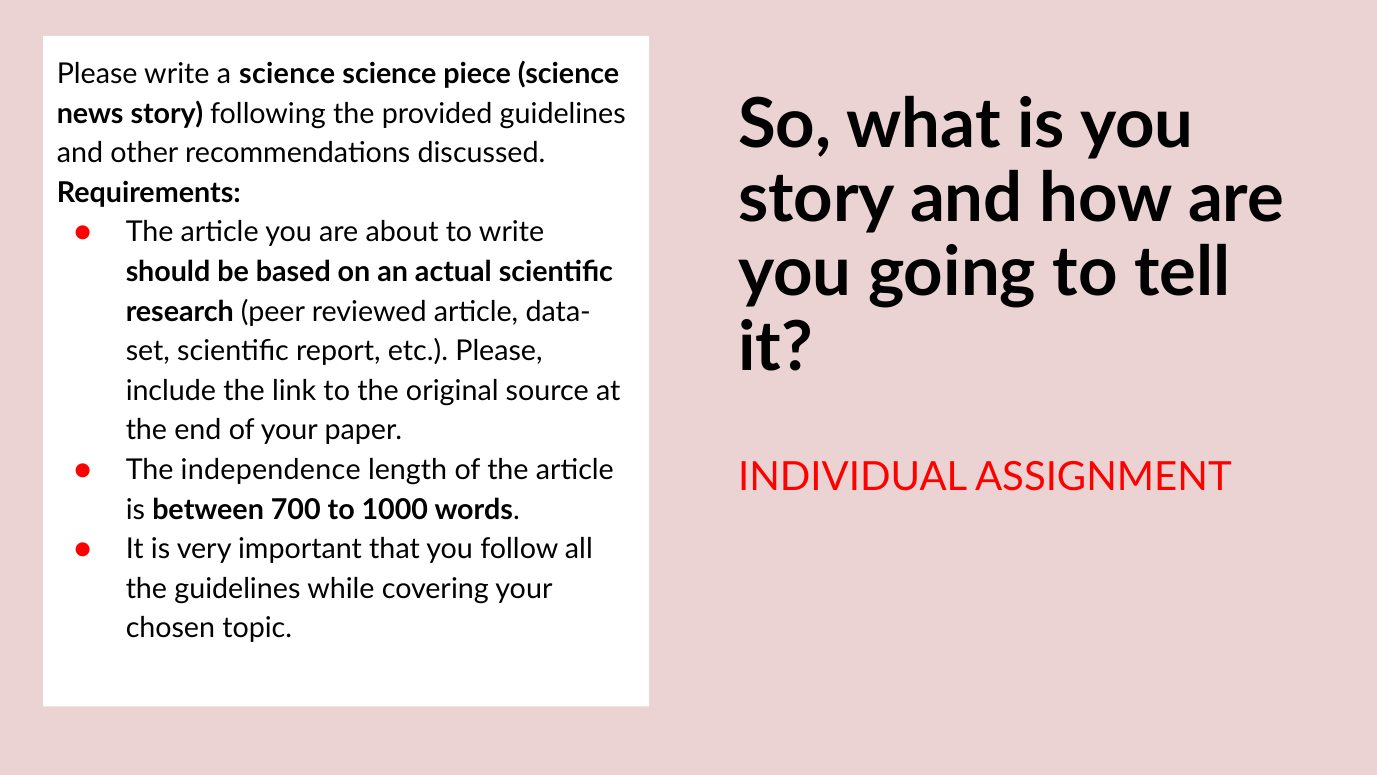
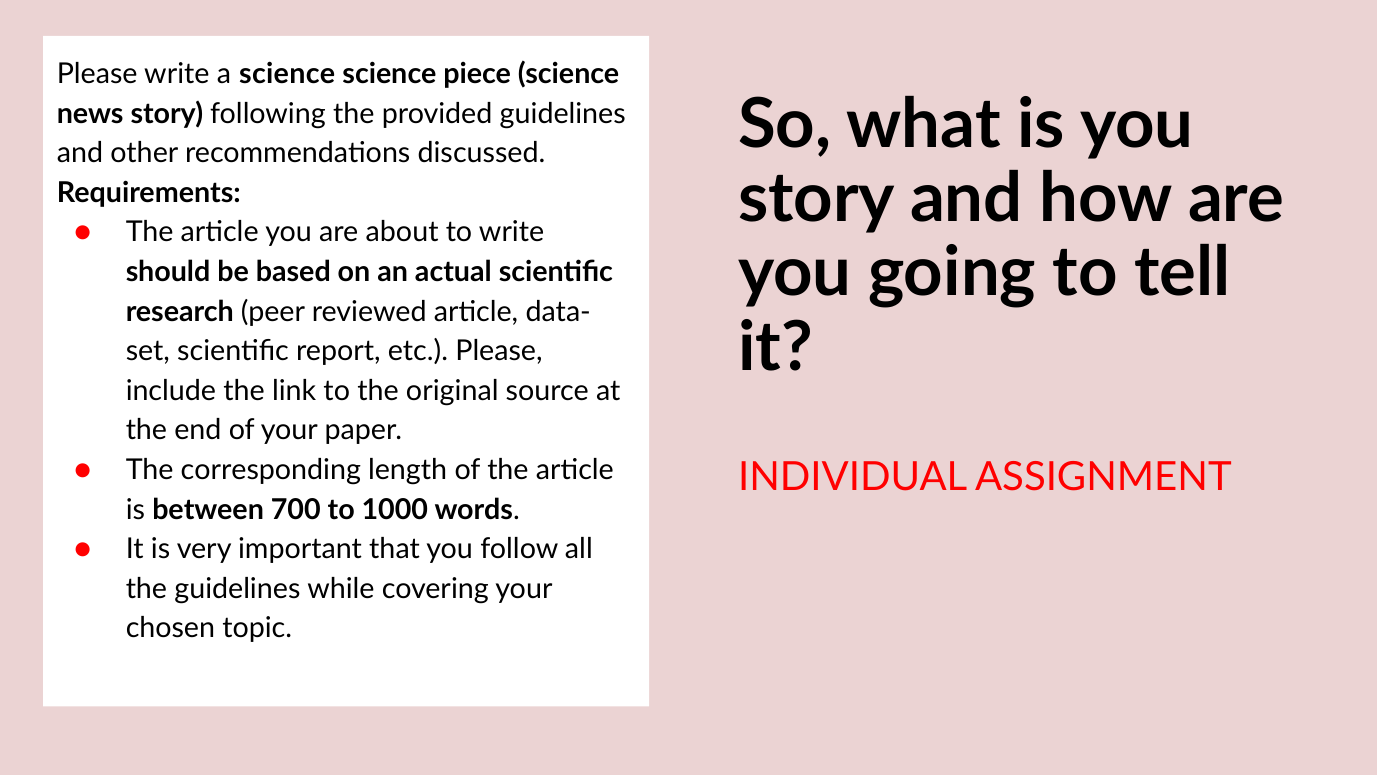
independence: independence -> corresponding
